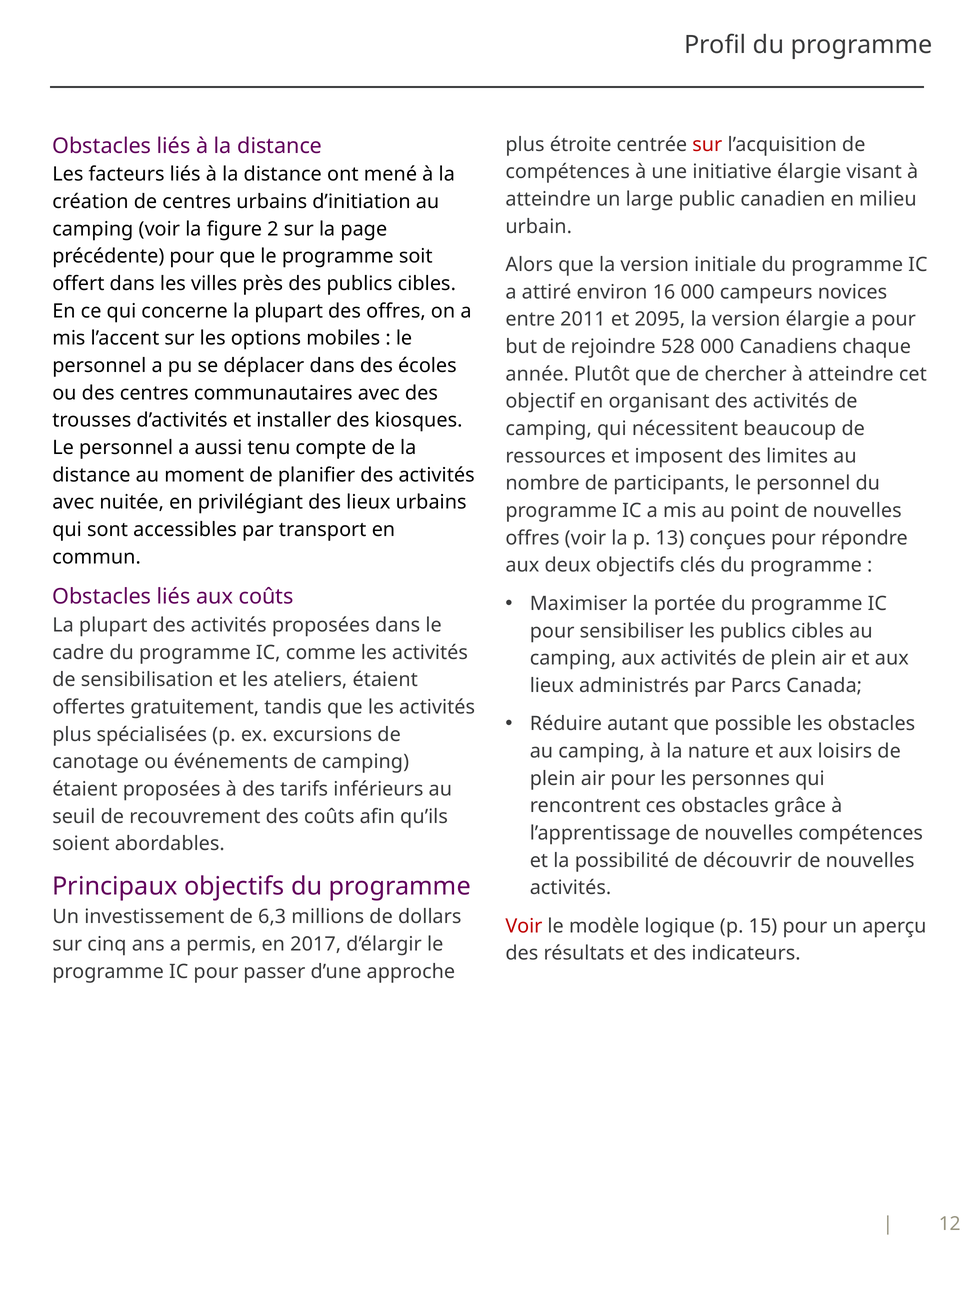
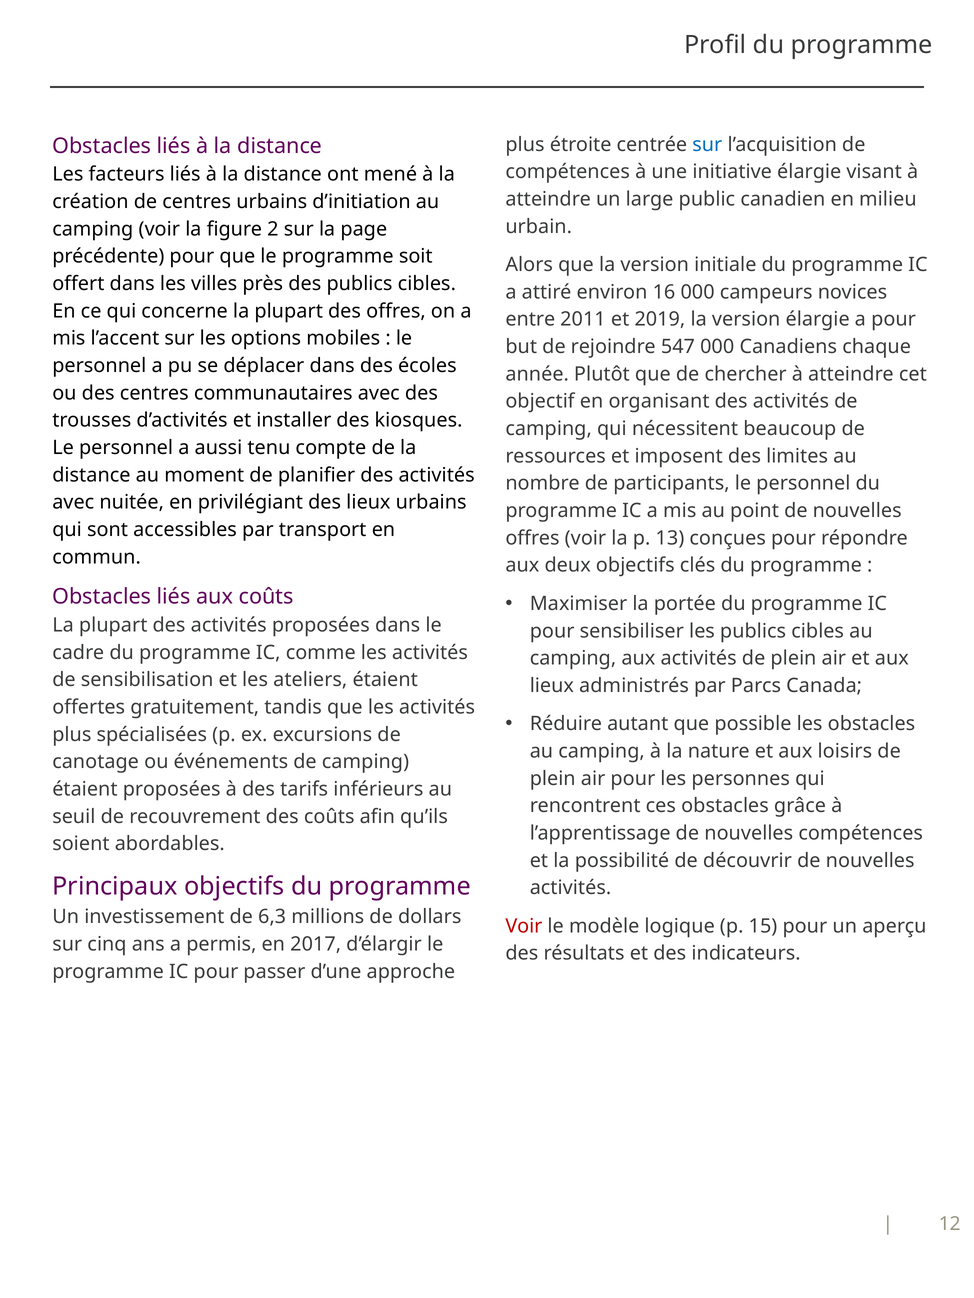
sur at (707, 145) colour: red -> blue
2095: 2095 -> 2019
528: 528 -> 547
